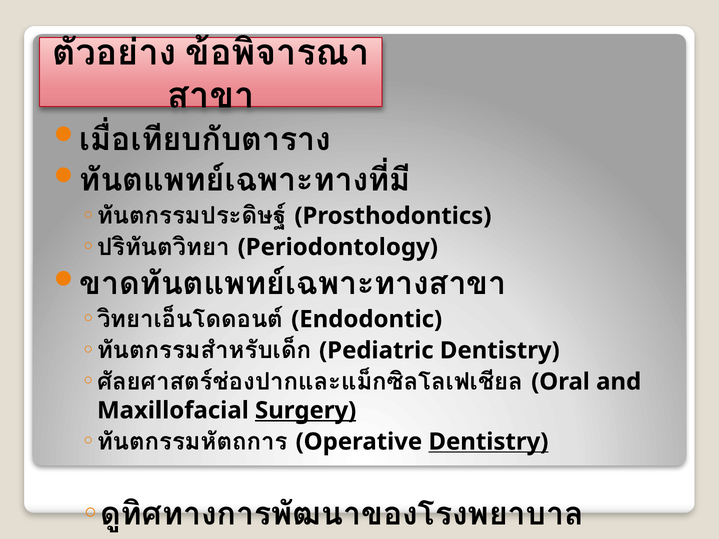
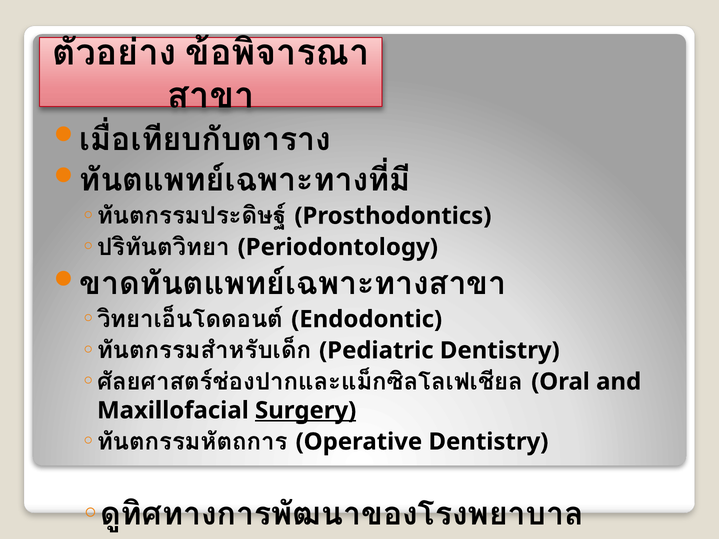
Dentistry at (488, 442) underline: present -> none
